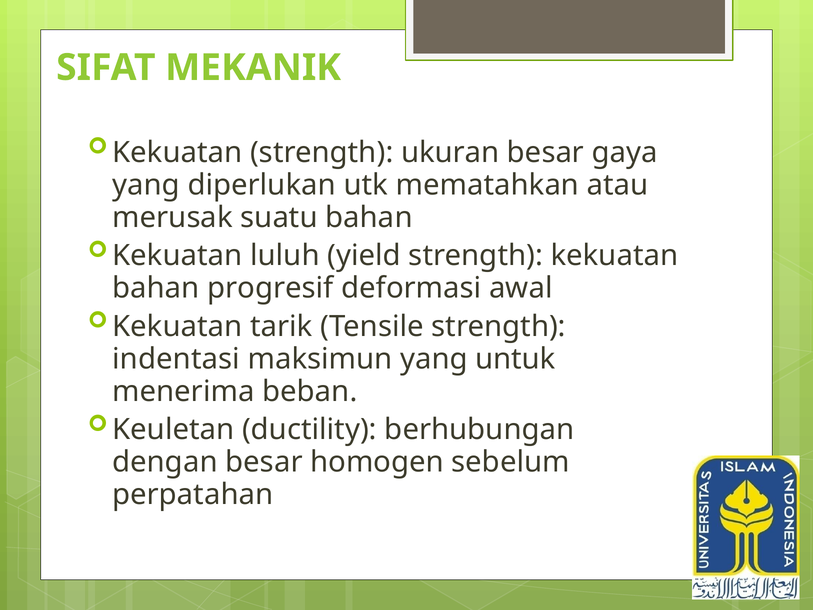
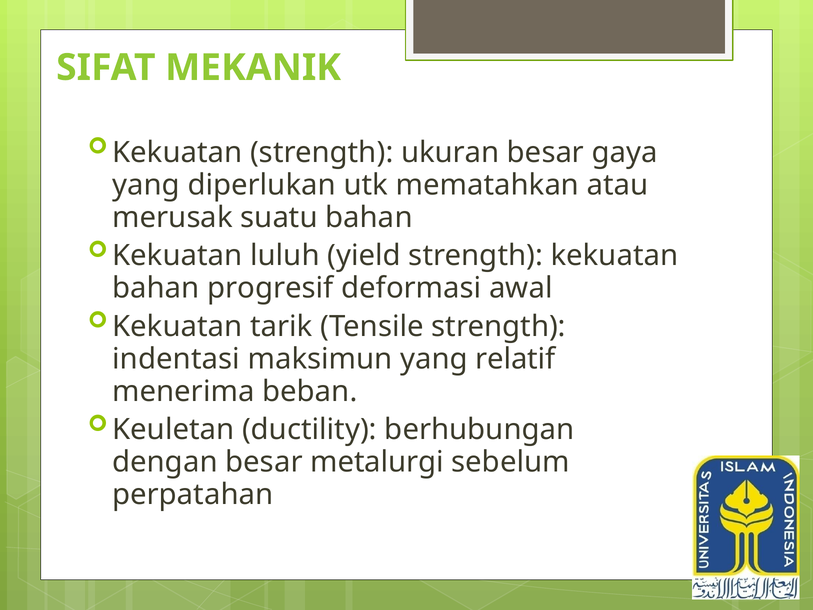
untuk: untuk -> relatif
homogen: homogen -> metalurgi
